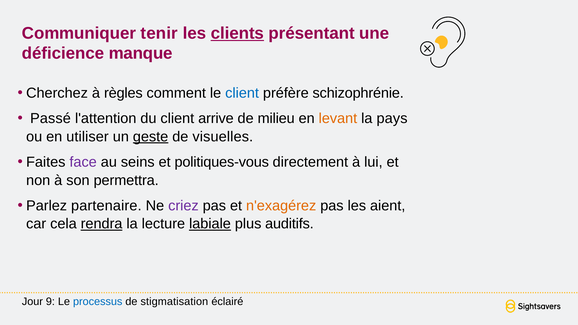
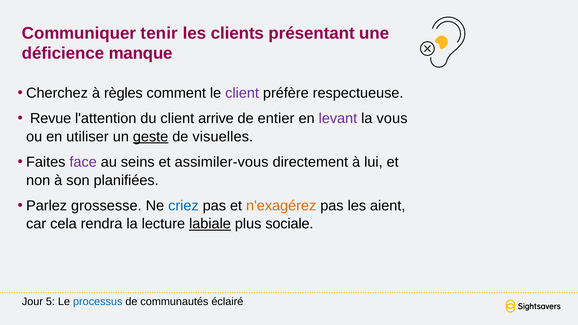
clients underline: present -> none
client at (242, 93) colour: blue -> purple
schizophrénie: schizophrénie -> respectueuse
Passé: Passé -> Revue
milieu: milieu -> entier
levant colour: orange -> purple
pays: pays -> vous
politiques-vous: politiques-vous -> assimiler-vous
permettra: permettra -> planifiées
partenaire: partenaire -> grossesse
criez colour: purple -> blue
rendra underline: present -> none
auditifs: auditifs -> sociale
9: 9 -> 5
stigmatisation: stigmatisation -> communautés
